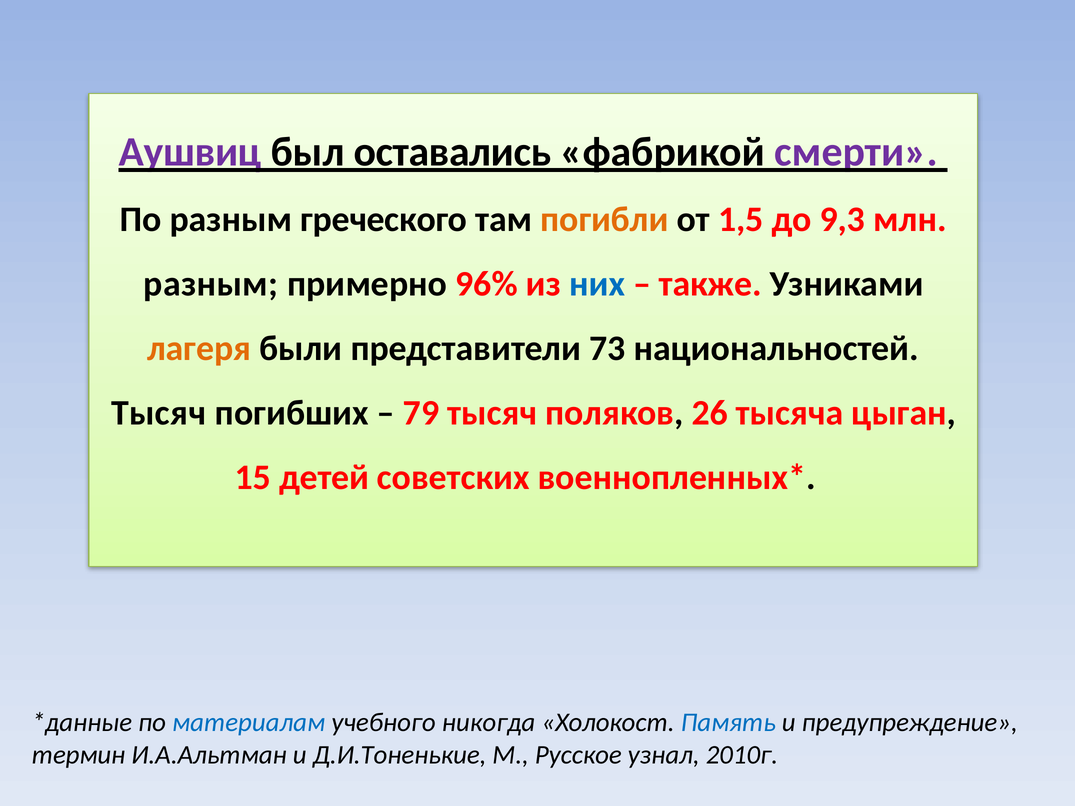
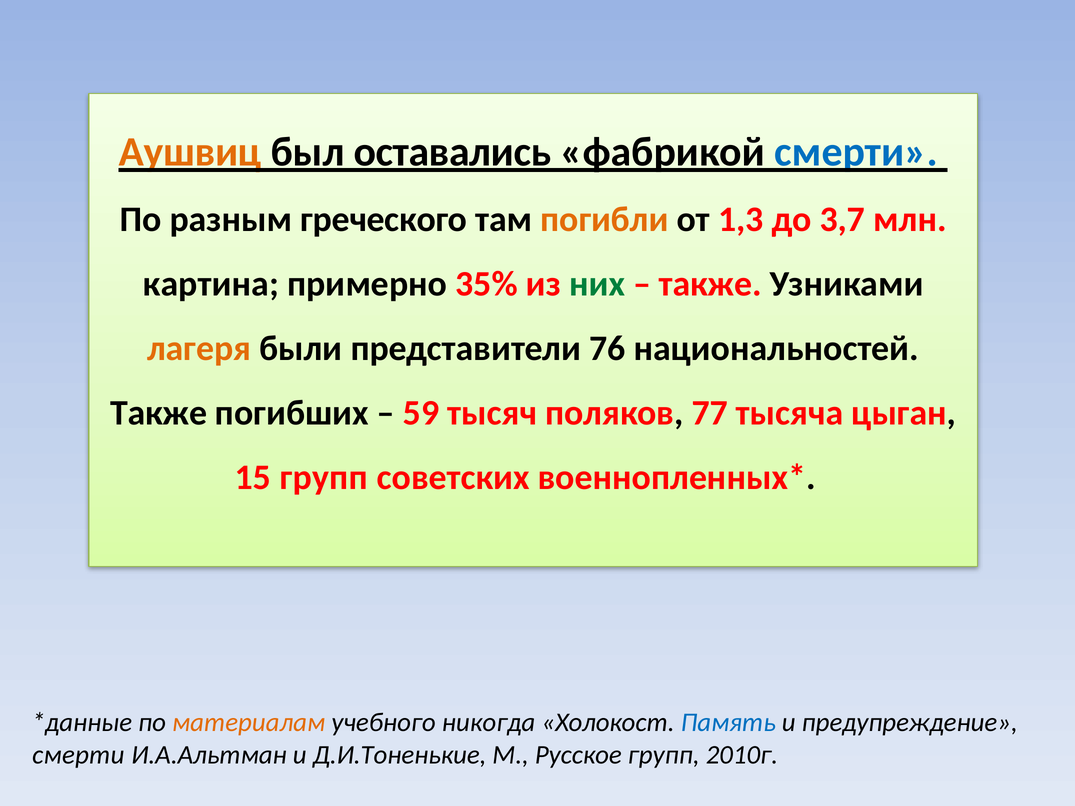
Аушвиц colour: purple -> orange
смерти at (856, 152) colour: purple -> blue
1,5: 1,5 -> 1,3
9,3: 9,3 -> 3,7
разным at (211, 284): разным -> картина
96%: 96% -> 35%
них colour: blue -> green
73: 73 -> 76
Тысяч at (159, 413): Тысяч -> Также
79: 79 -> 59
26: 26 -> 77
15 детей: детей -> групп
материалам colour: blue -> orange
термин at (79, 755): термин -> смерти
Русское узнал: узнал -> групп
